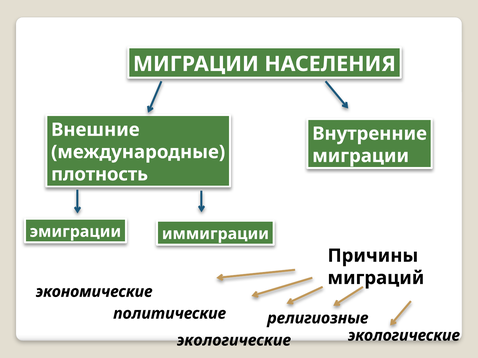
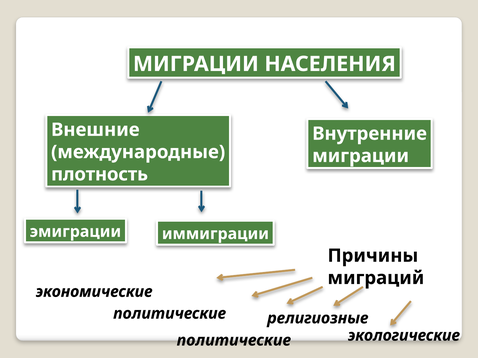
экологические at (234, 341): экологические -> политические
